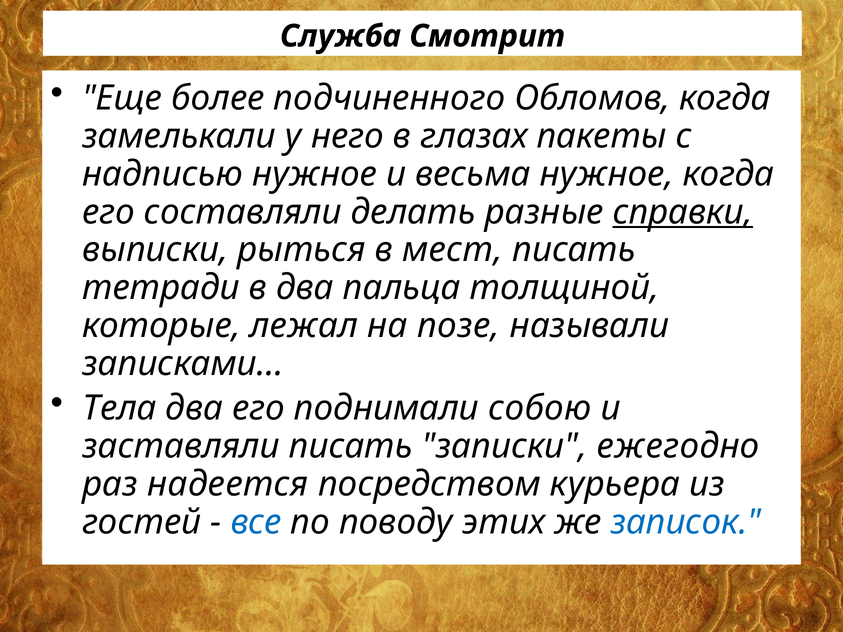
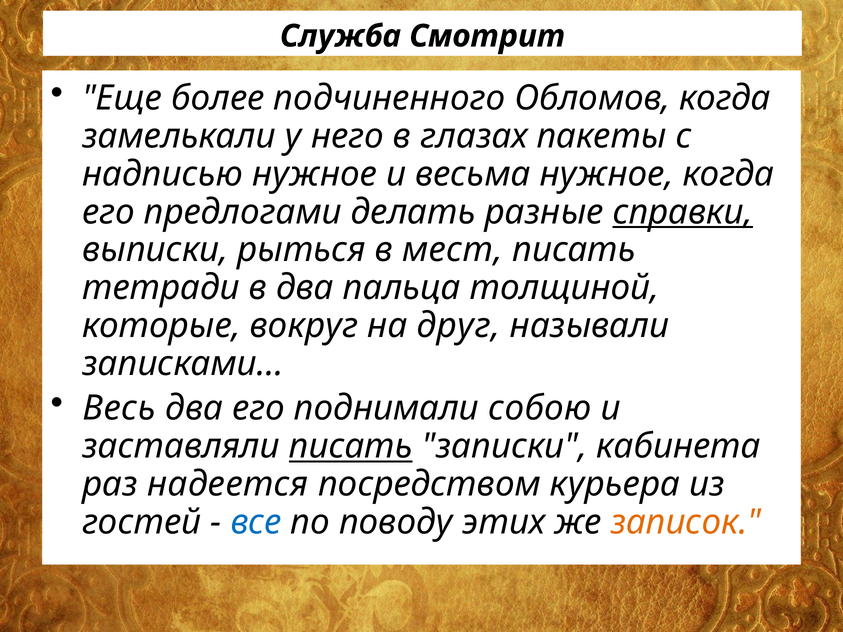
составляли: составляли -> предлогами
лежал: лежал -> вокруг
позе: позе -> друг
Тела: Тела -> Весь
писать at (351, 446) underline: none -> present
ежегодно: ежегодно -> кабинета
записок colour: blue -> orange
